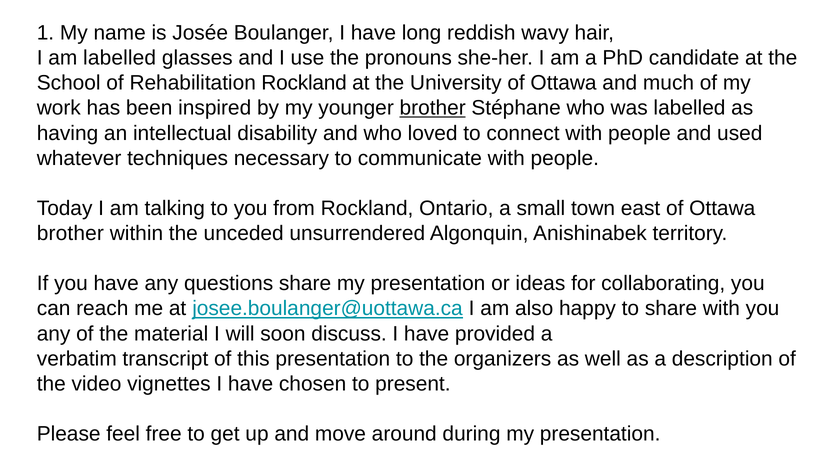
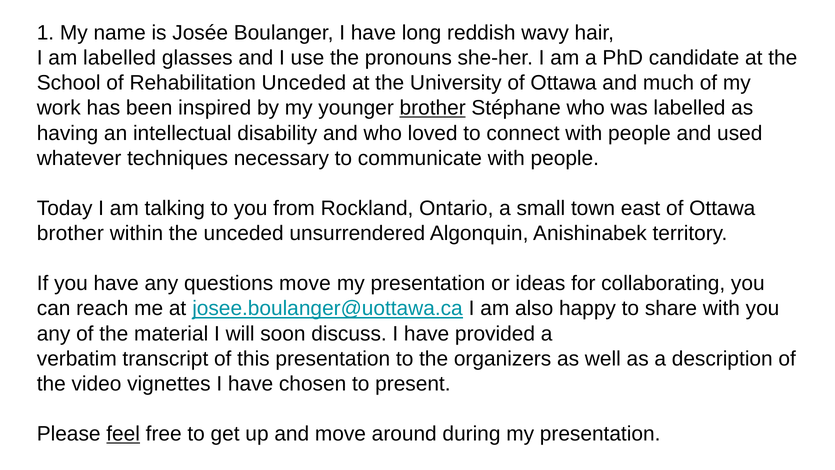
Rehabilitation Rockland: Rockland -> Unceded
questions share: share -> move
feel underline: none -> present
